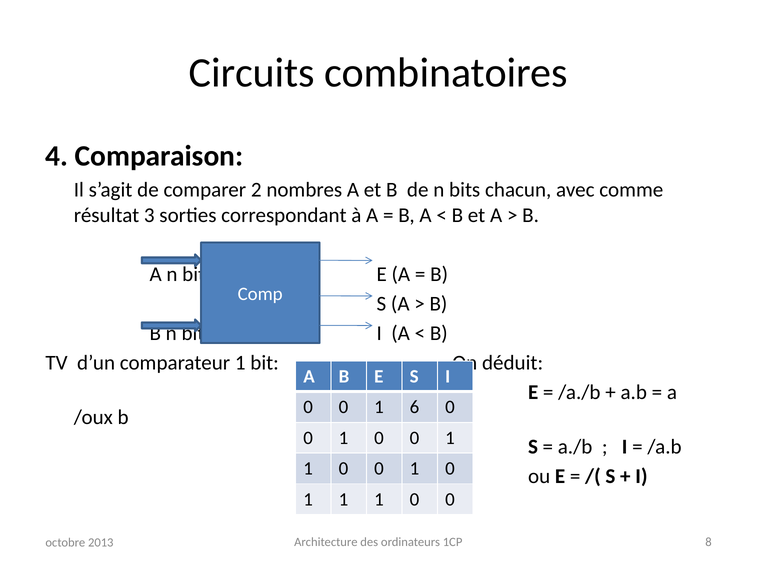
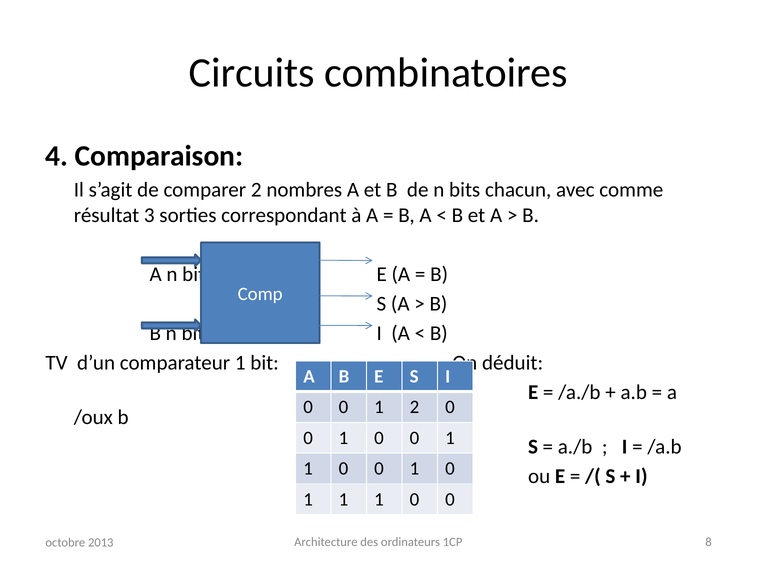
1 6: 6 -> 2
